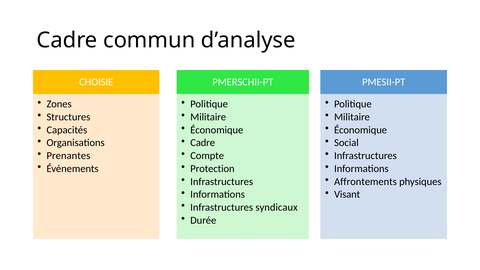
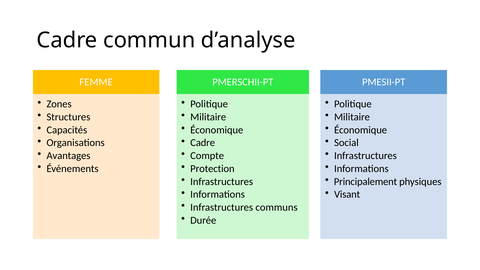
CHOISIE: CHOISIE -> FEMME
Prenantes: Prenantes -> Avantages
Affrontements: Affrontements -> Principalement
syndicaux: syndicaux -> communs
